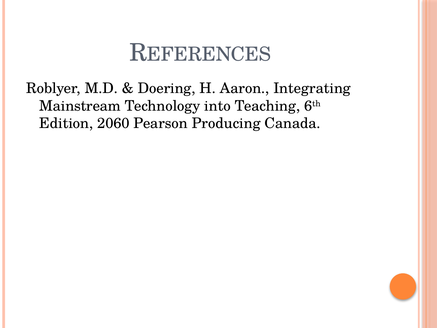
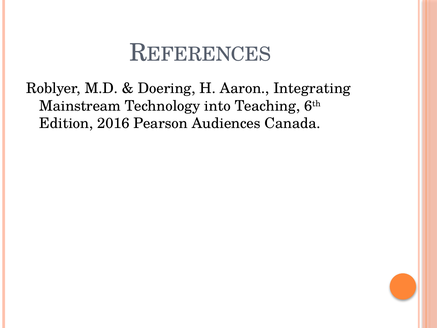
2060: 2060 -> 2016
Producing: Producing -> Audiences
